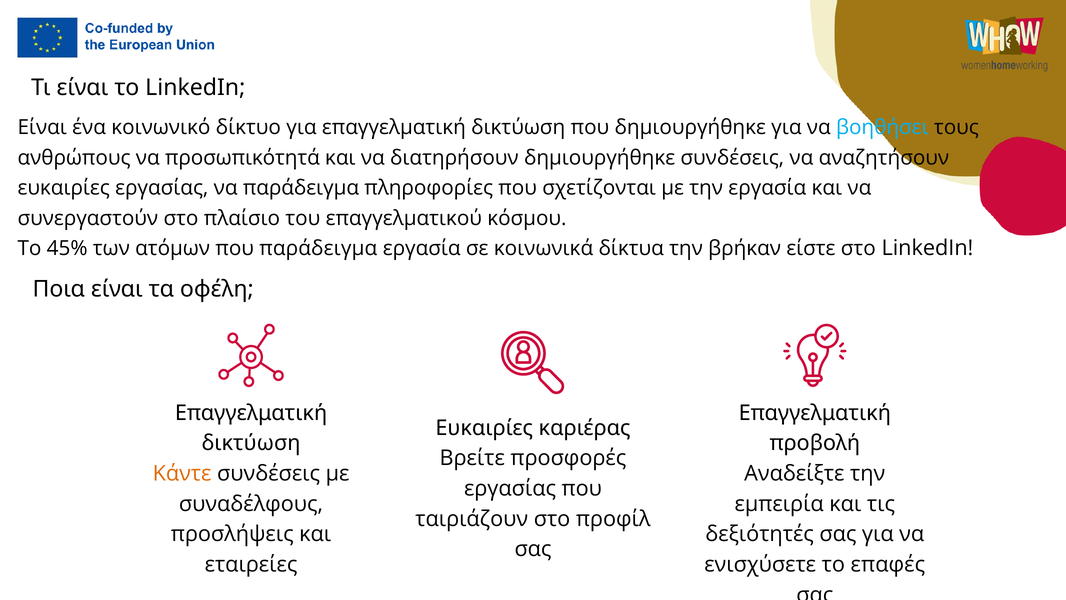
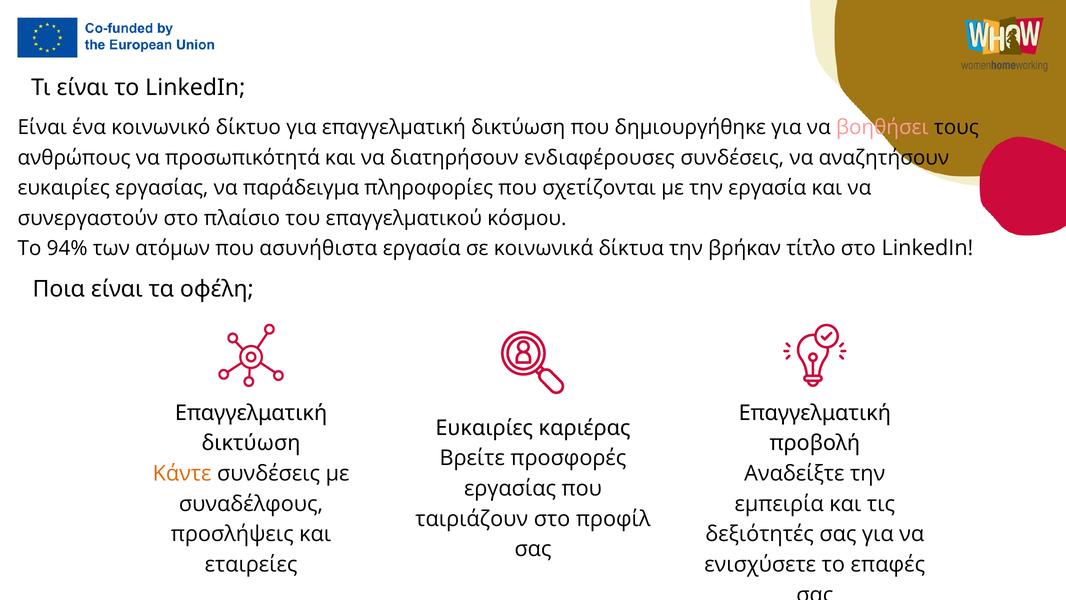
βοηθήσει colour: light blue -> pink
διατηρήσουν δημιουργήθηκε: δημιουργήθηκε -> ενδιαφέρουσες
45%: 45% -> 94%
που παράδειγμα: παράδειγμα -> ασυνήθιστα
είστε: είστε -> τίτλο
